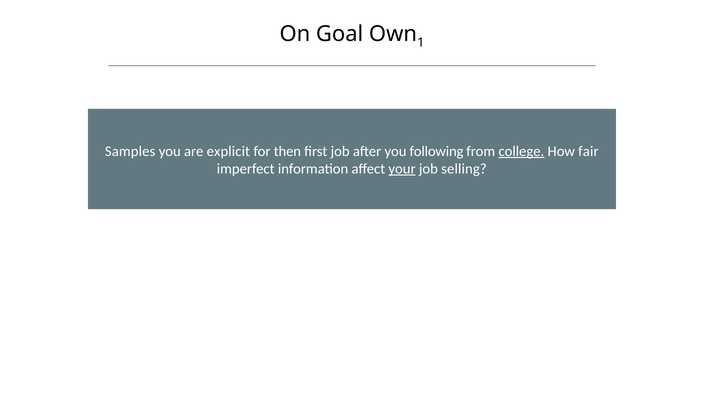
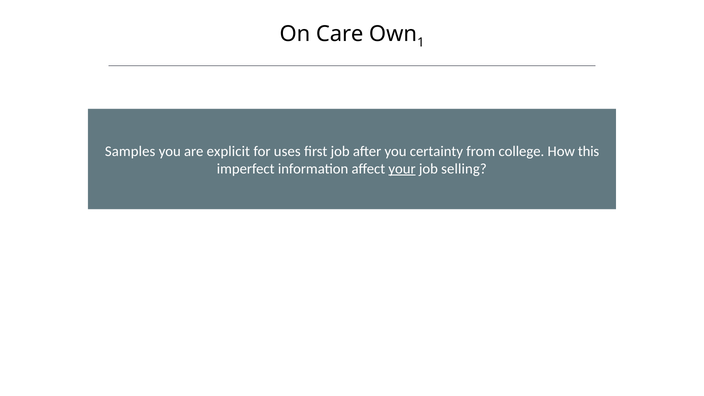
Goal: Goal -> Care
then: then -> uses
following: following -> certainty
college underline: present -> none
fair: fair -> this
